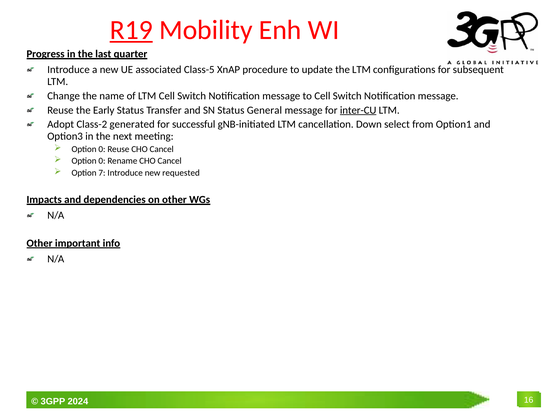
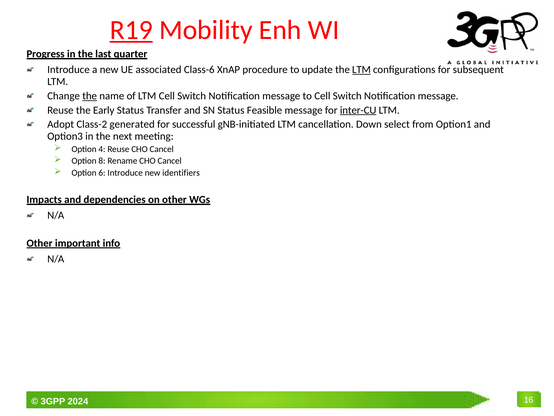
Class-5: Class-5 -> Class-6
LTM at (361, 70) underline: none -> present
the at (90, 96) underline: none -> present
General: General -> Feasible
0 at (102, 149): 0 -> 4
0 at (102, 161): 0 -> 8
7: 7 -> 6
requested: requested -> identifiers
